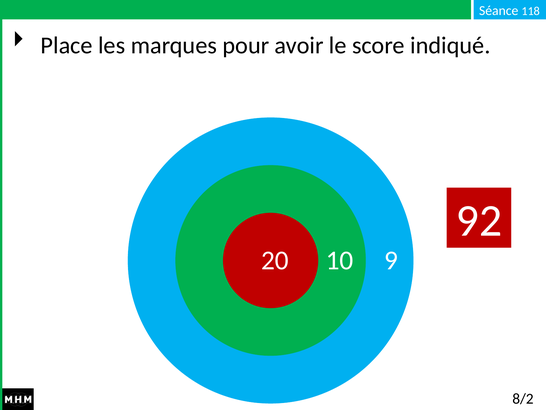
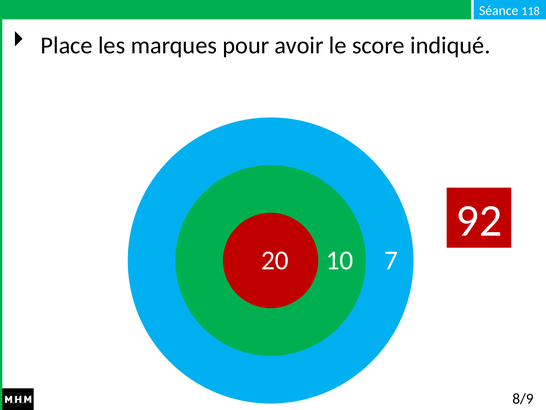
9: 9 -> 7
8/2: 8/2 -> 8/9
